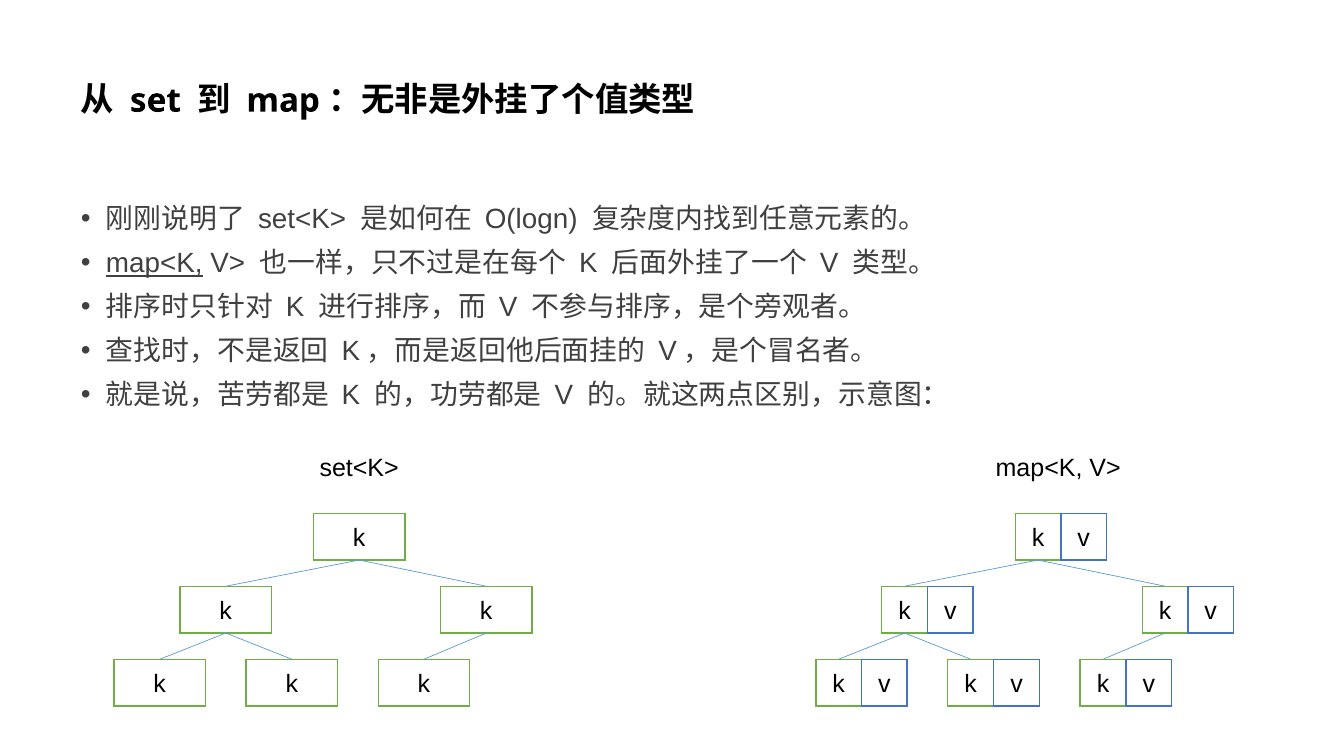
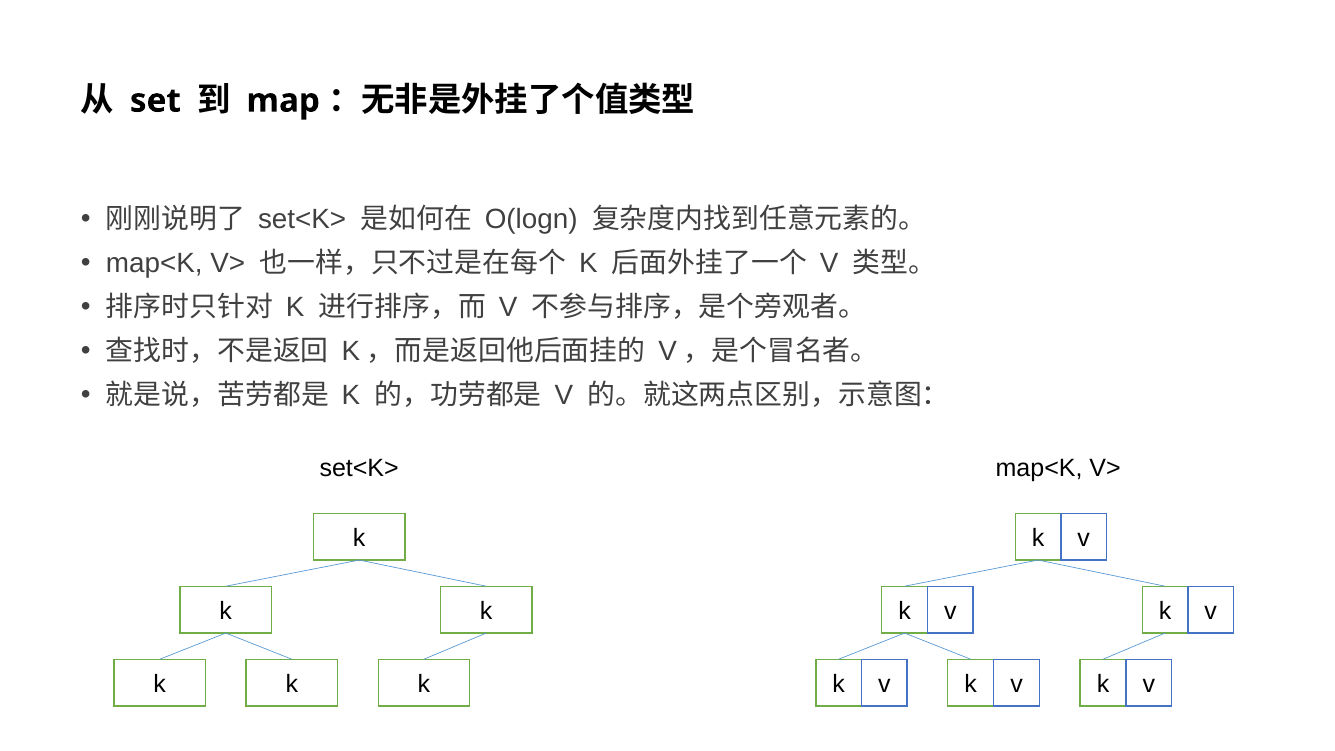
map<K at (154, 264) underline: present -> none
